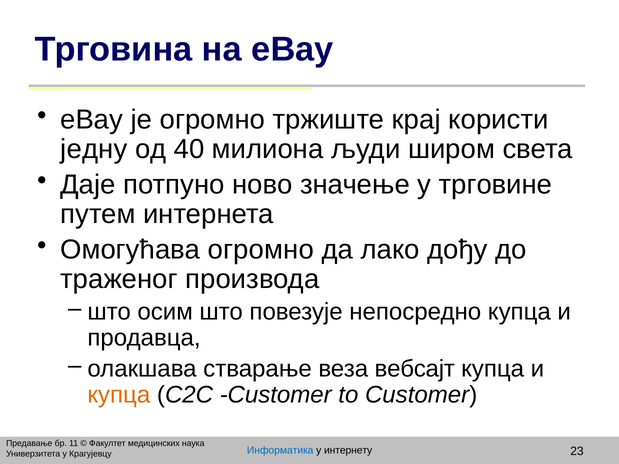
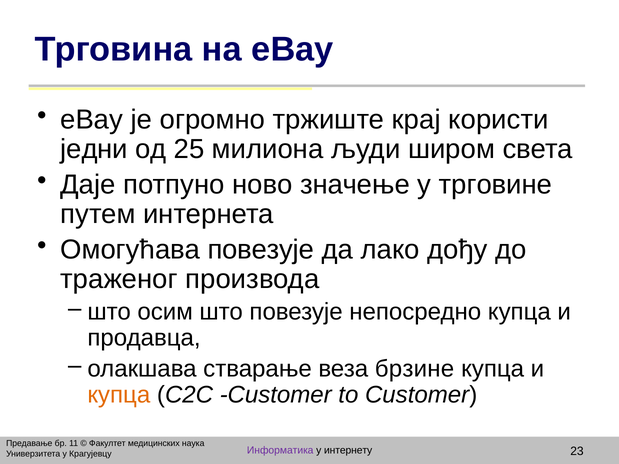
једну: једну -> једни
40: 40 -> 25
Омогућава огромно: огромно -> повезује
вебсајт: вебсајт -> брзине
Информатика colour: blue -> purple
